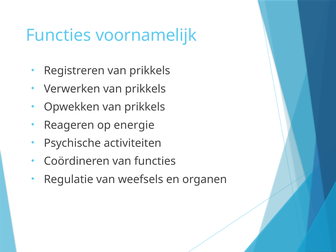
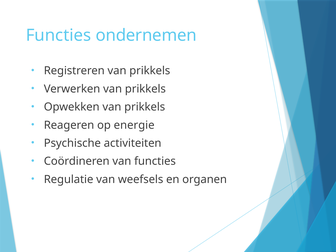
voornamelijk: voornamelijk -> ondernemen
